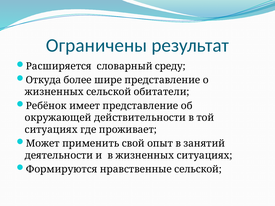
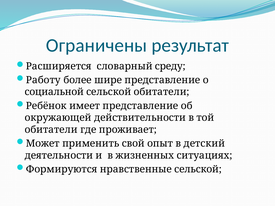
Откуда: Откуда -> Работу
жизненных at (54, 92): жизненных -> социальной
ситуациях at (51, 130): ситуациях -> обитатели
занятий: занятий -> детский
